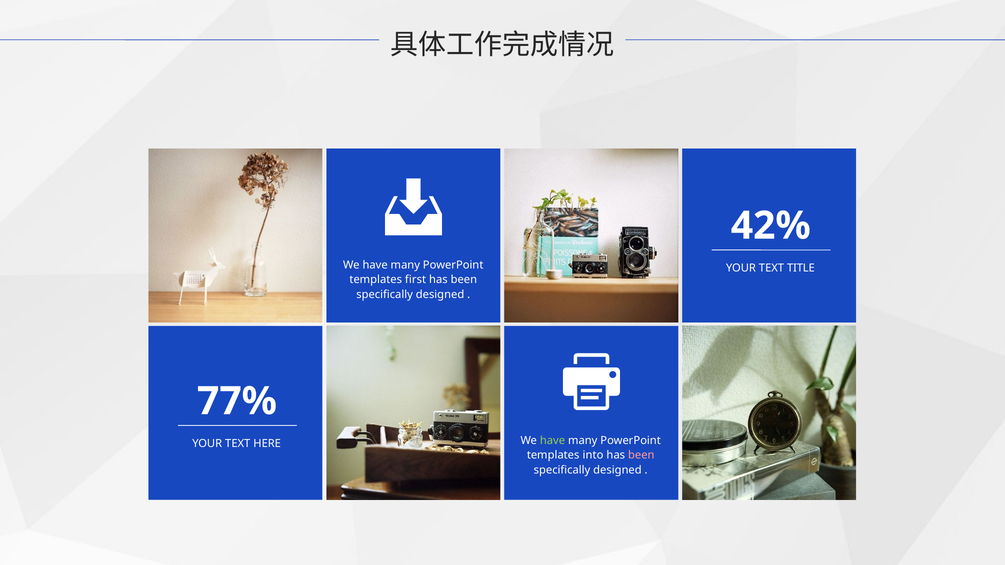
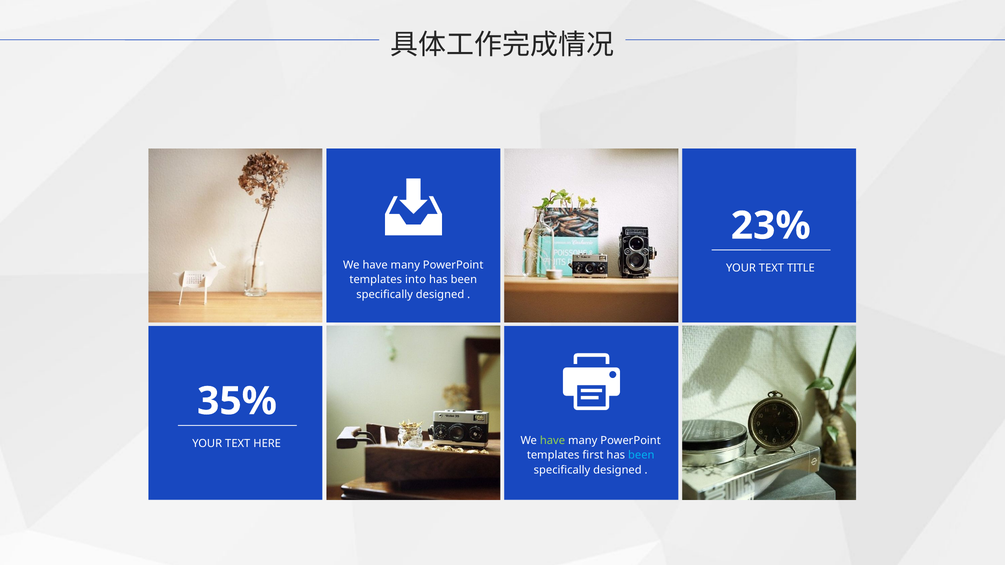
42%: 42% -> 23%
first: first -> into
77%: 77% -> 35%
into: into -> first
been at (641, 455) colour: pink -> light blue
